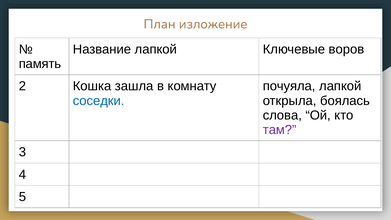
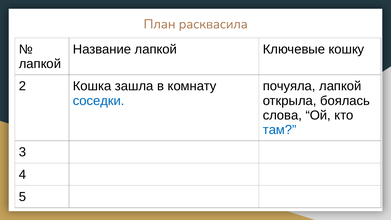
изложение: изложение -> расквасила
воров: воров -> кошку
память at (40, 64): память -> лапкой
там colour: purple -> blue
